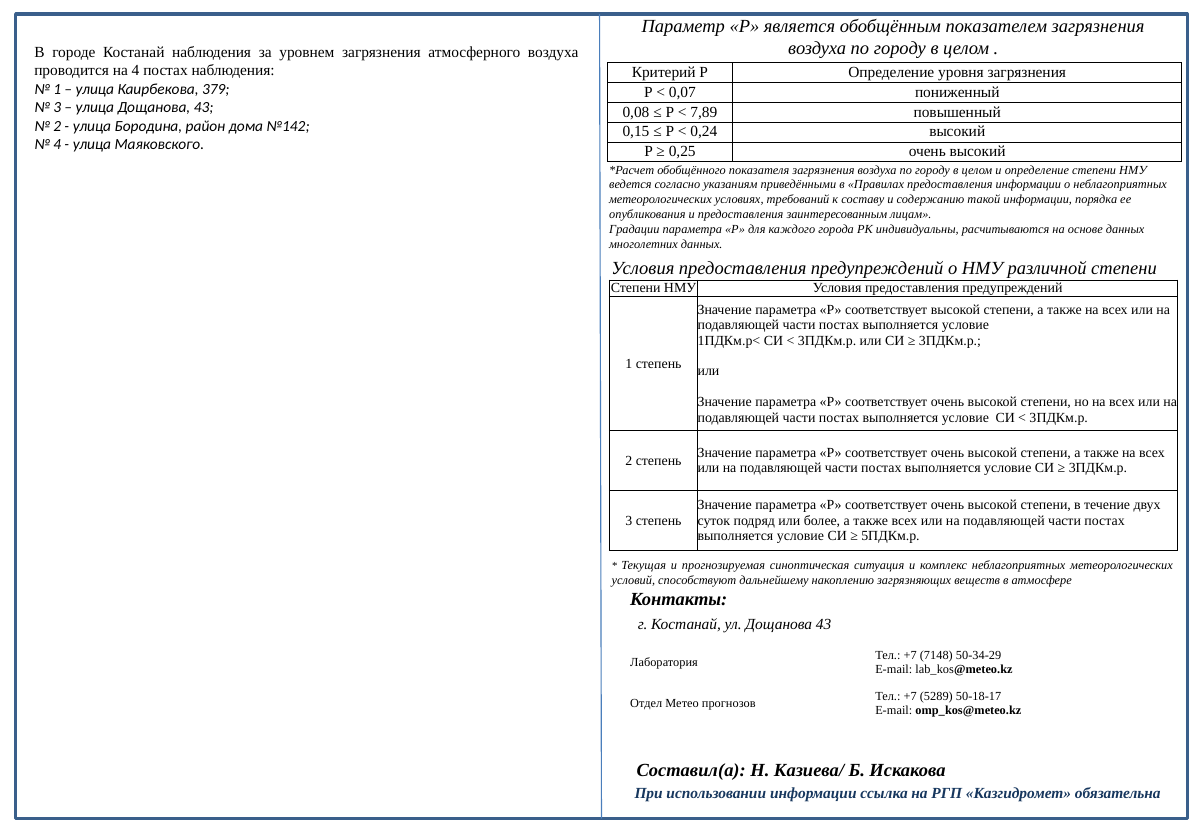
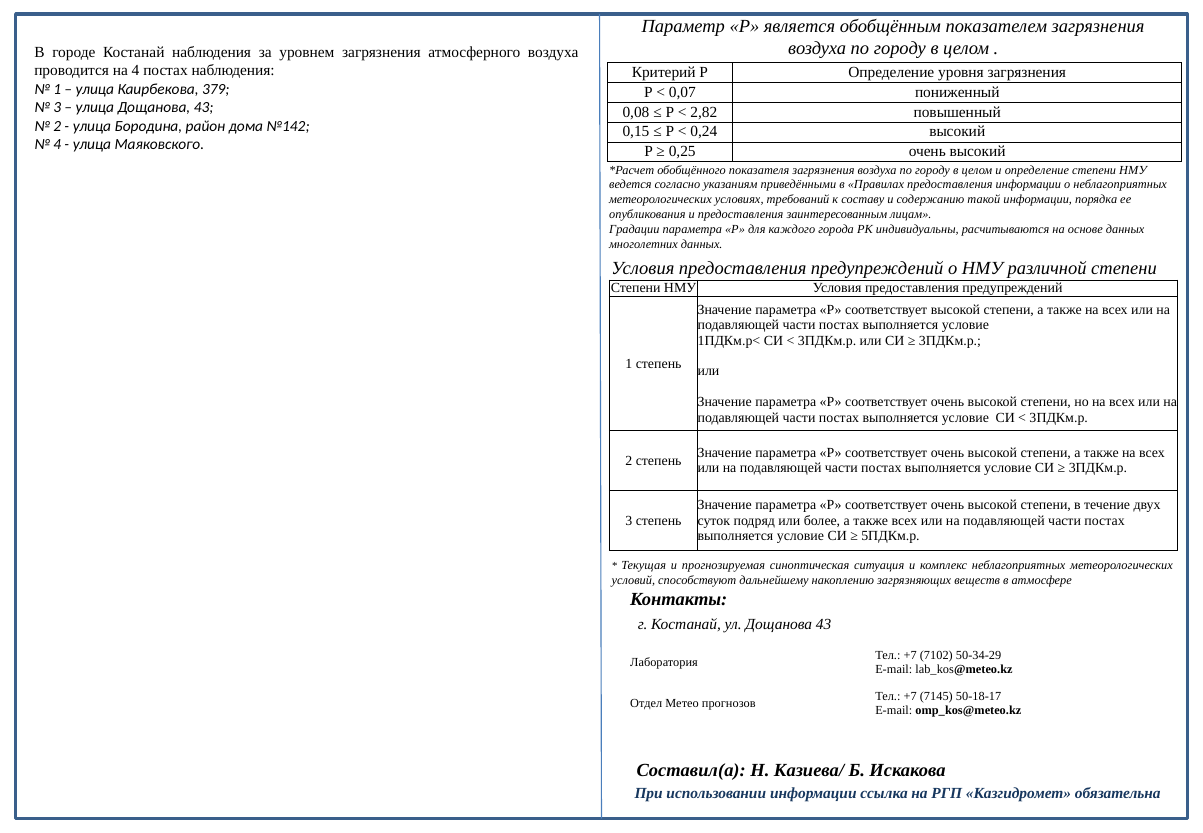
7,89: 7,89 -> 2,82
7148: 7148 -> 7102
5289: 5289 -> 7145
